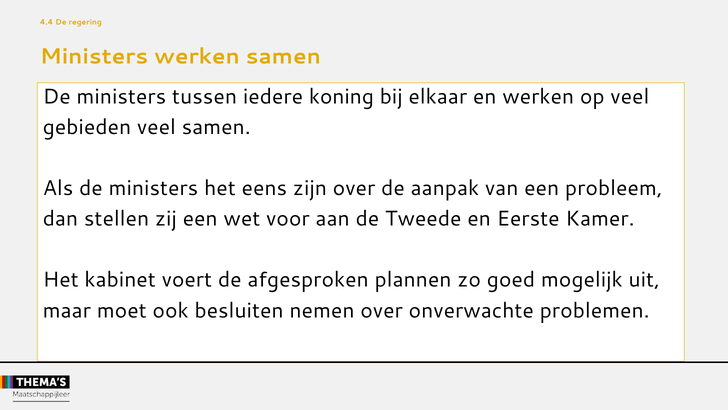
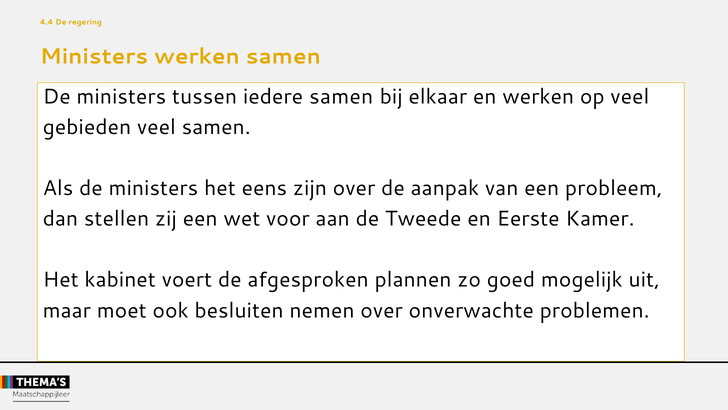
iedere koning: koning -> samen
